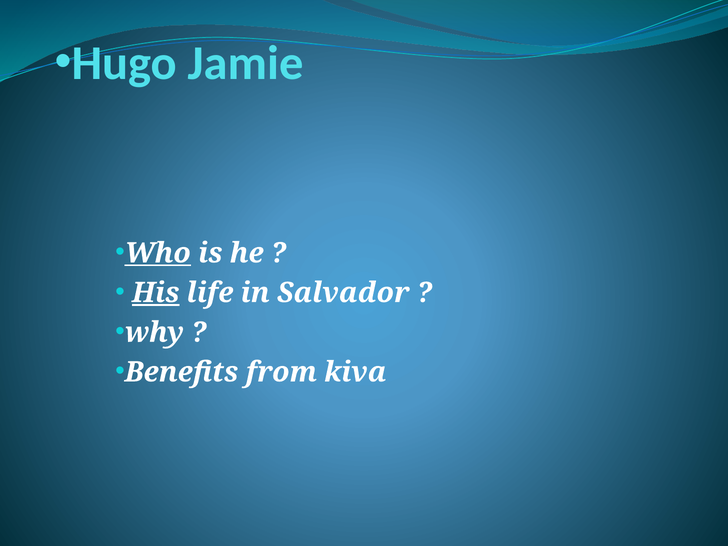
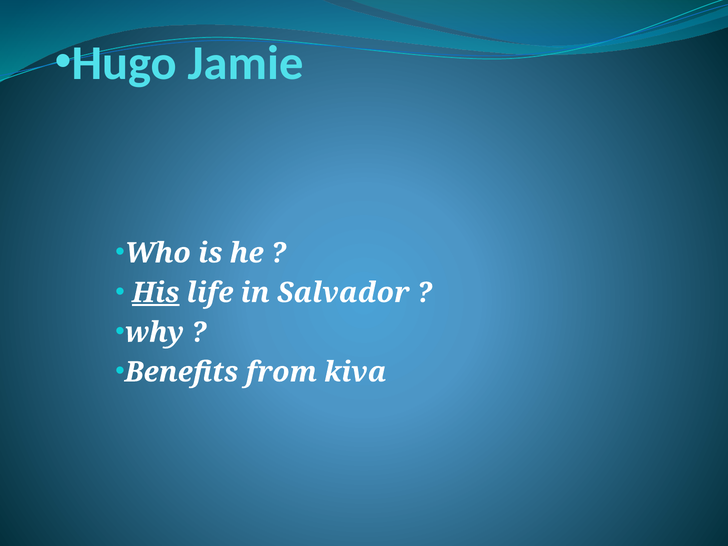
Who underline: present -> none
